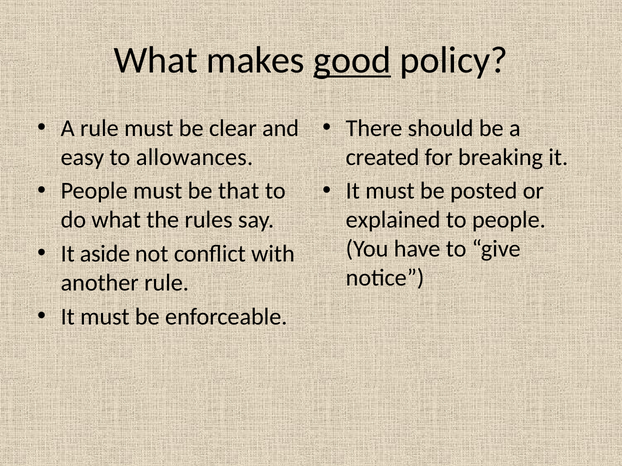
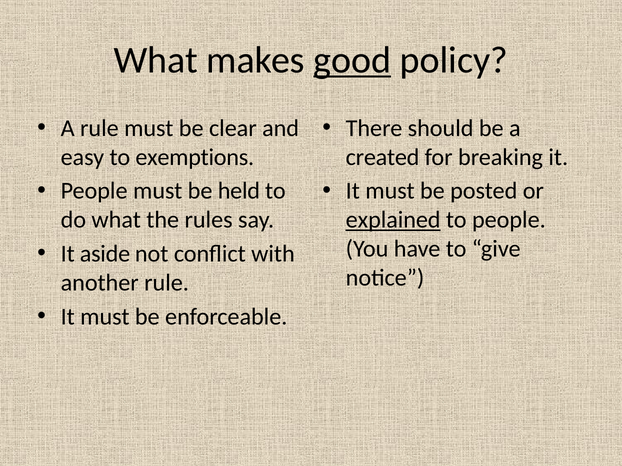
allowances: allowances -> exemptions
that: that -> held
explained underline: none -> present
